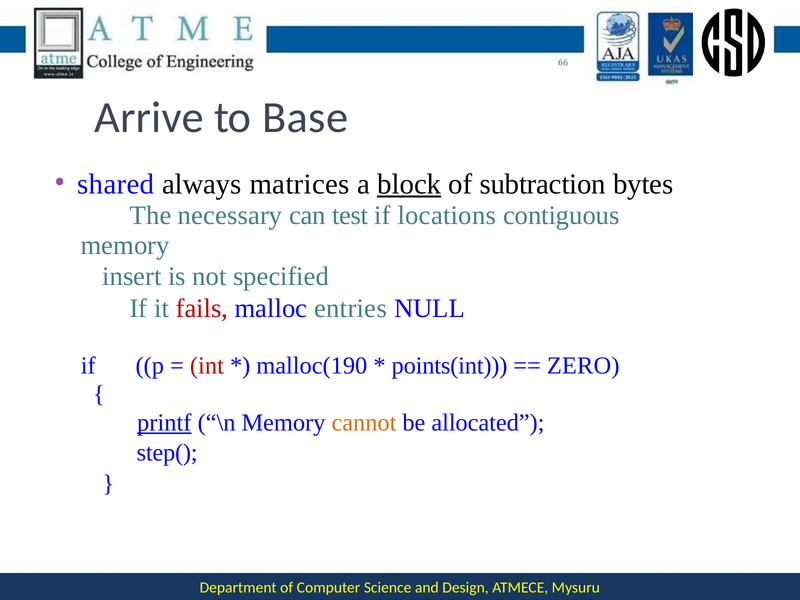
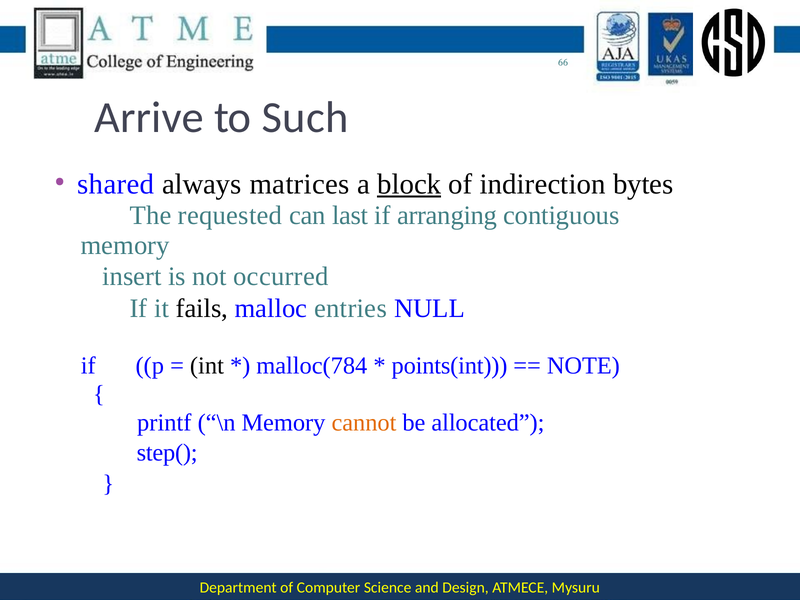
Base: Base -> Such
subtraction: subtraction -> indirection
necessary: necessary -> requested
test: test -> last
locations: locations -> arranging
specified: specified -> occurred
fails colour: red -> black
int colour: red -> black
malloc(190: malloc(190 -> malloc(784
ZERO: ZERO -> NOTE
printf underline: present -> none
